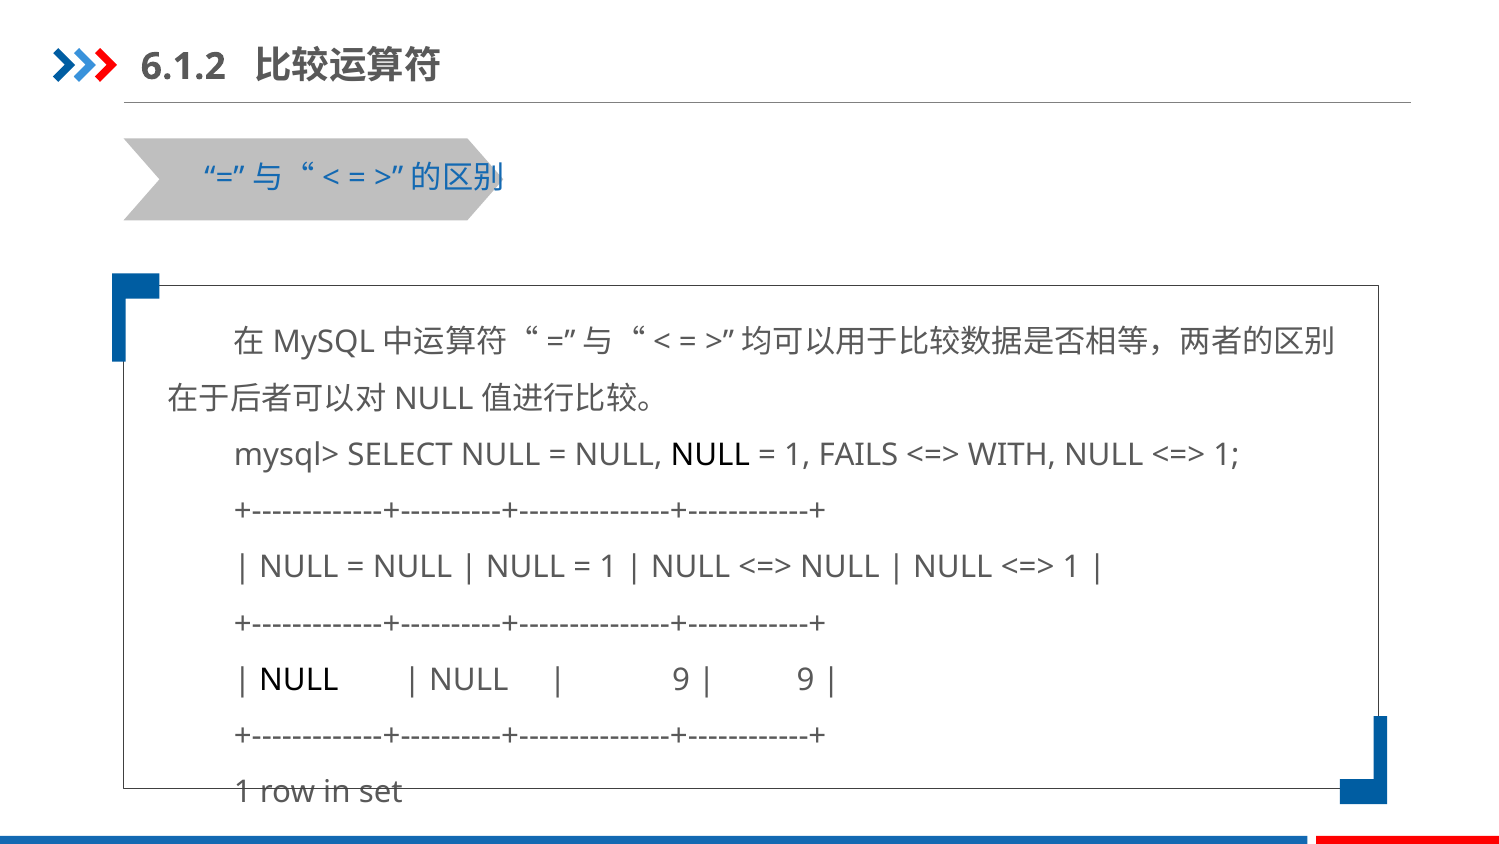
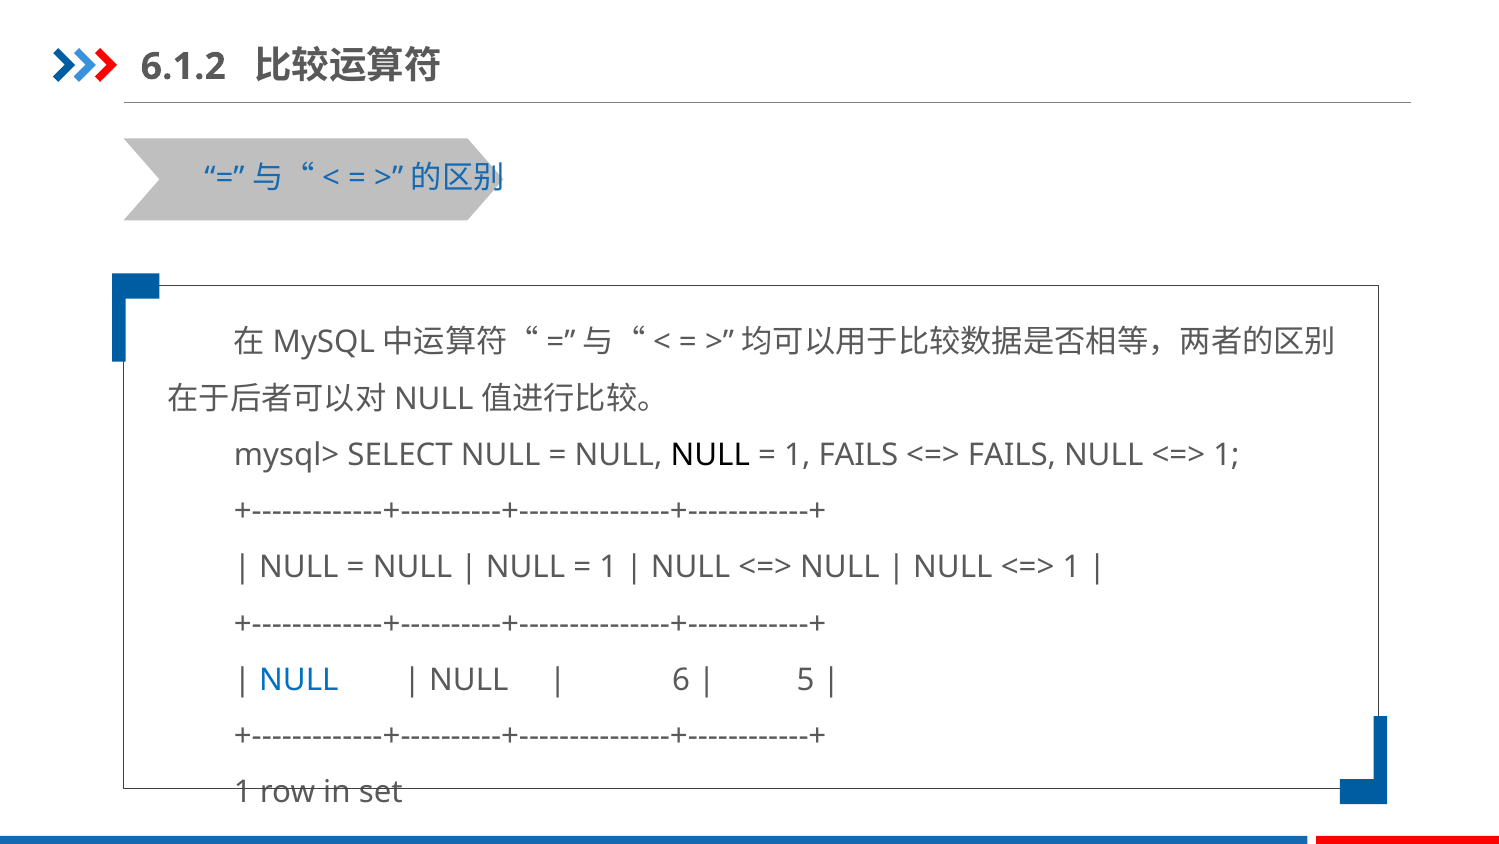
WITH at (1012, 455): WITH -> FAILS
NULL at (299, 680) colour: black -> blue
9 at (681, 680): 9 -> 6
9 at (806, 680): 9 -> 5
